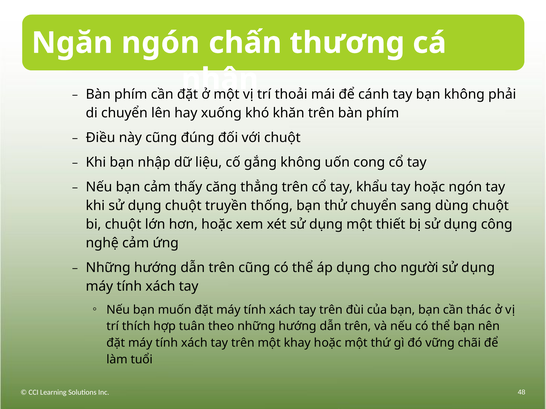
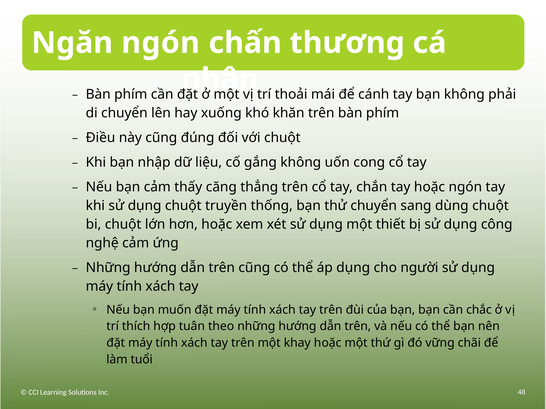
khẩu: khẩu -> chắn
thác: thác -> chắc
